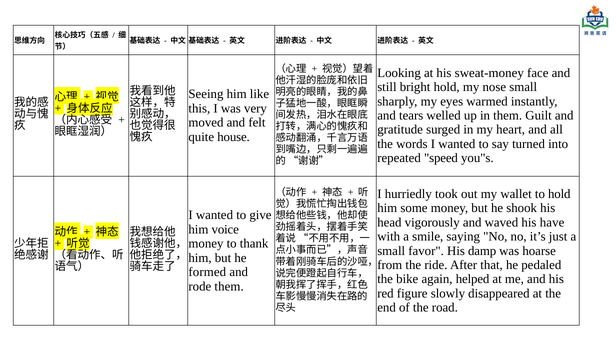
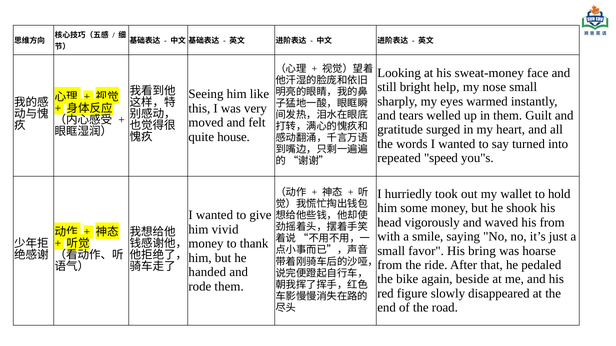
bright hold: hold -> help
his have: have -> from
voice: voice -> vivid
damp: damp -> bring
formed: formed -> handed
helped: helped -> beside
